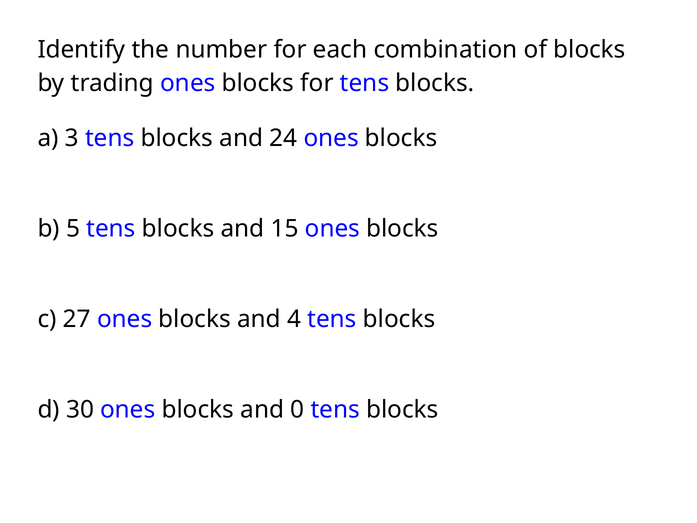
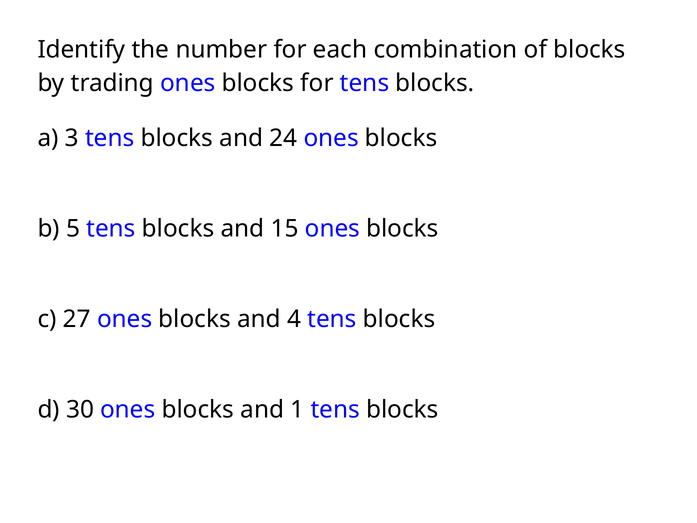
0: 0 -> 1
